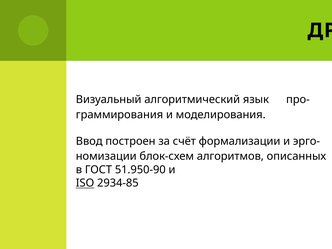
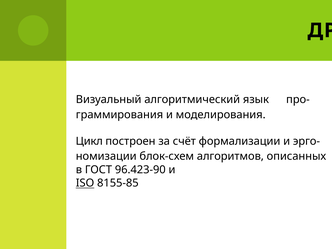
Ввод: Ввод -> Цикл
51.950-90: 51.950-90 -> 96.423-90
2934-85: 2934-85 -> 8155-85
